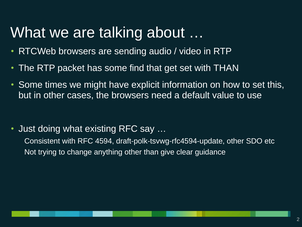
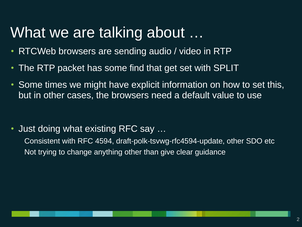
with THAN: THAN -> SPLIT
